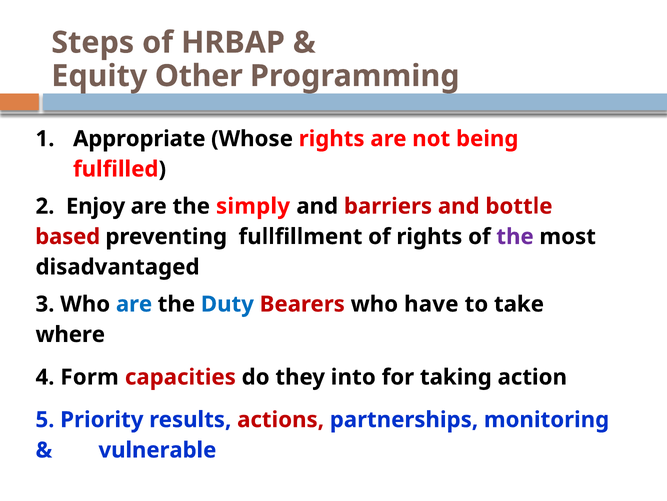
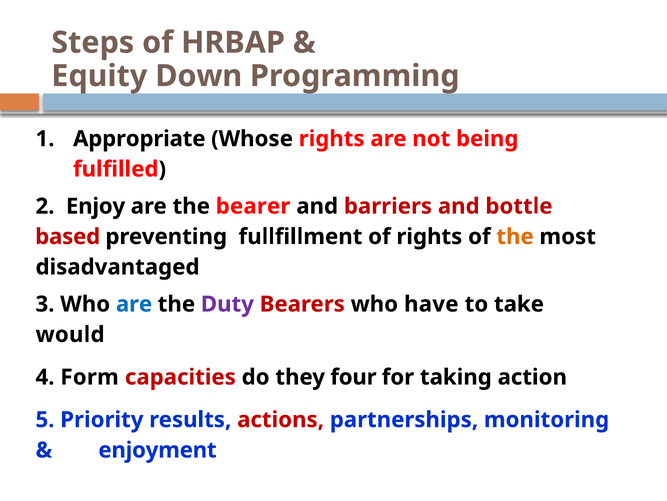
Other: Other -> Down
simply: simply -> bearer
the at (515, 236) colour: purple -> orange
Duty colour: blue -> purple
where: where -> would
into: into -> four
vulnerable: vulnerable -> enjoyment
